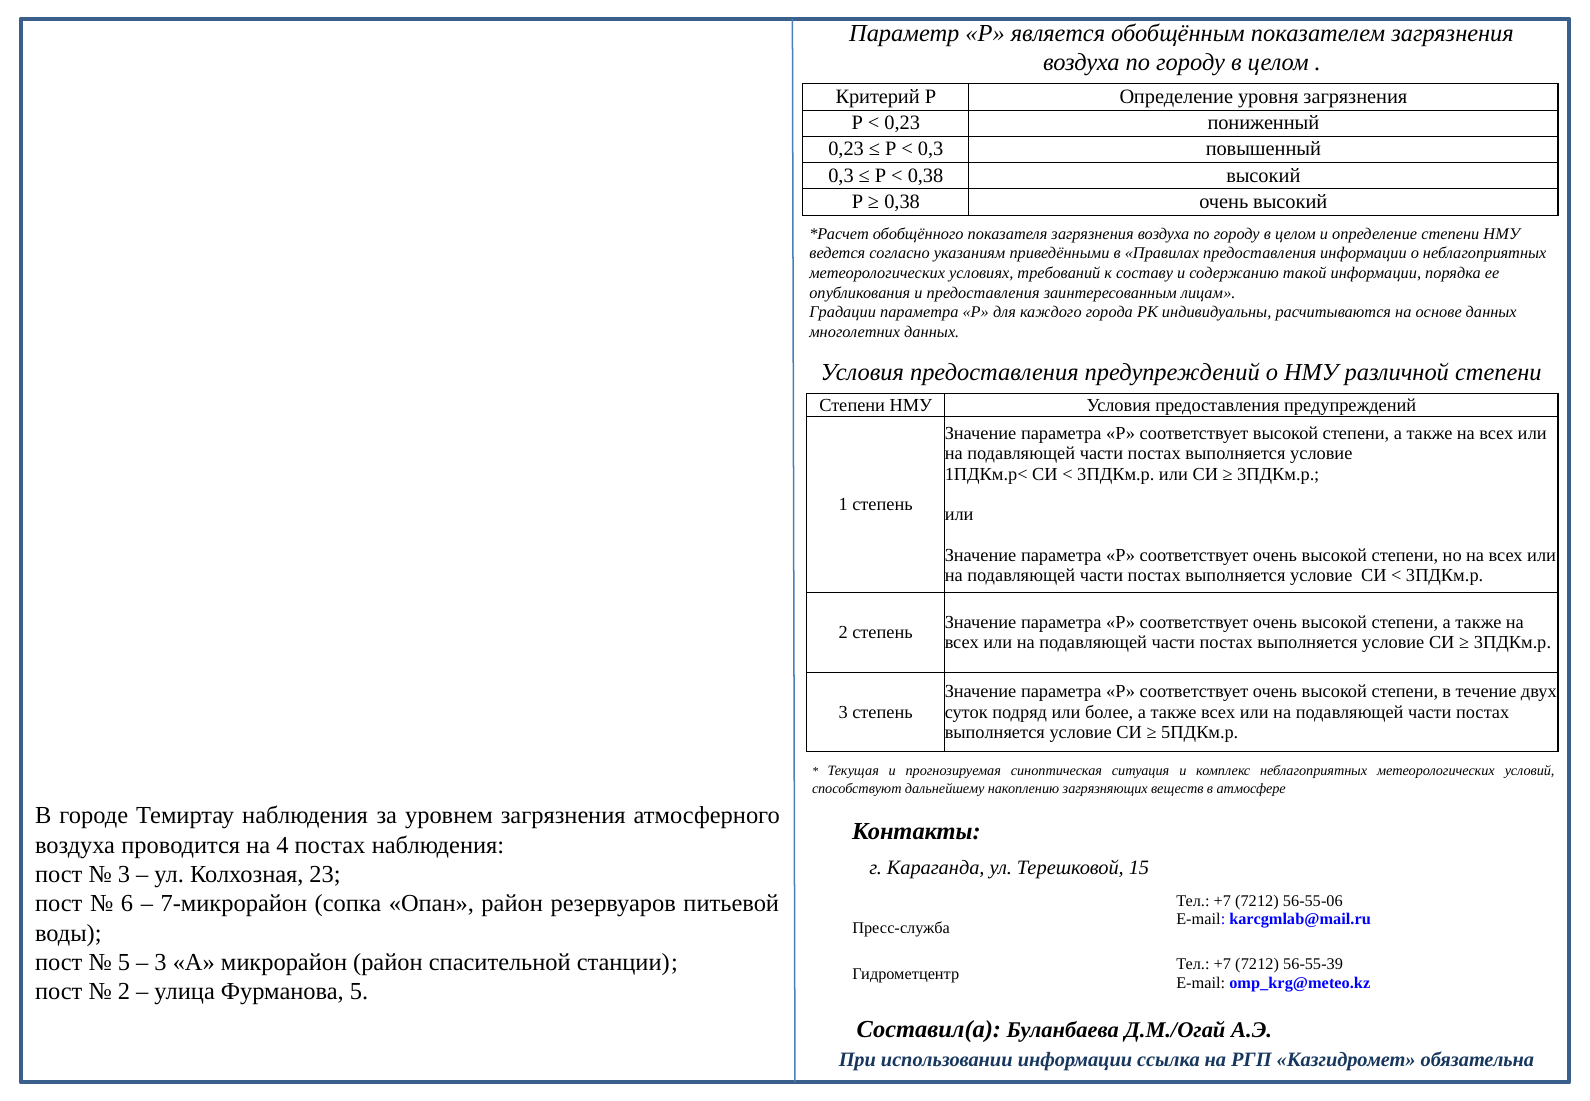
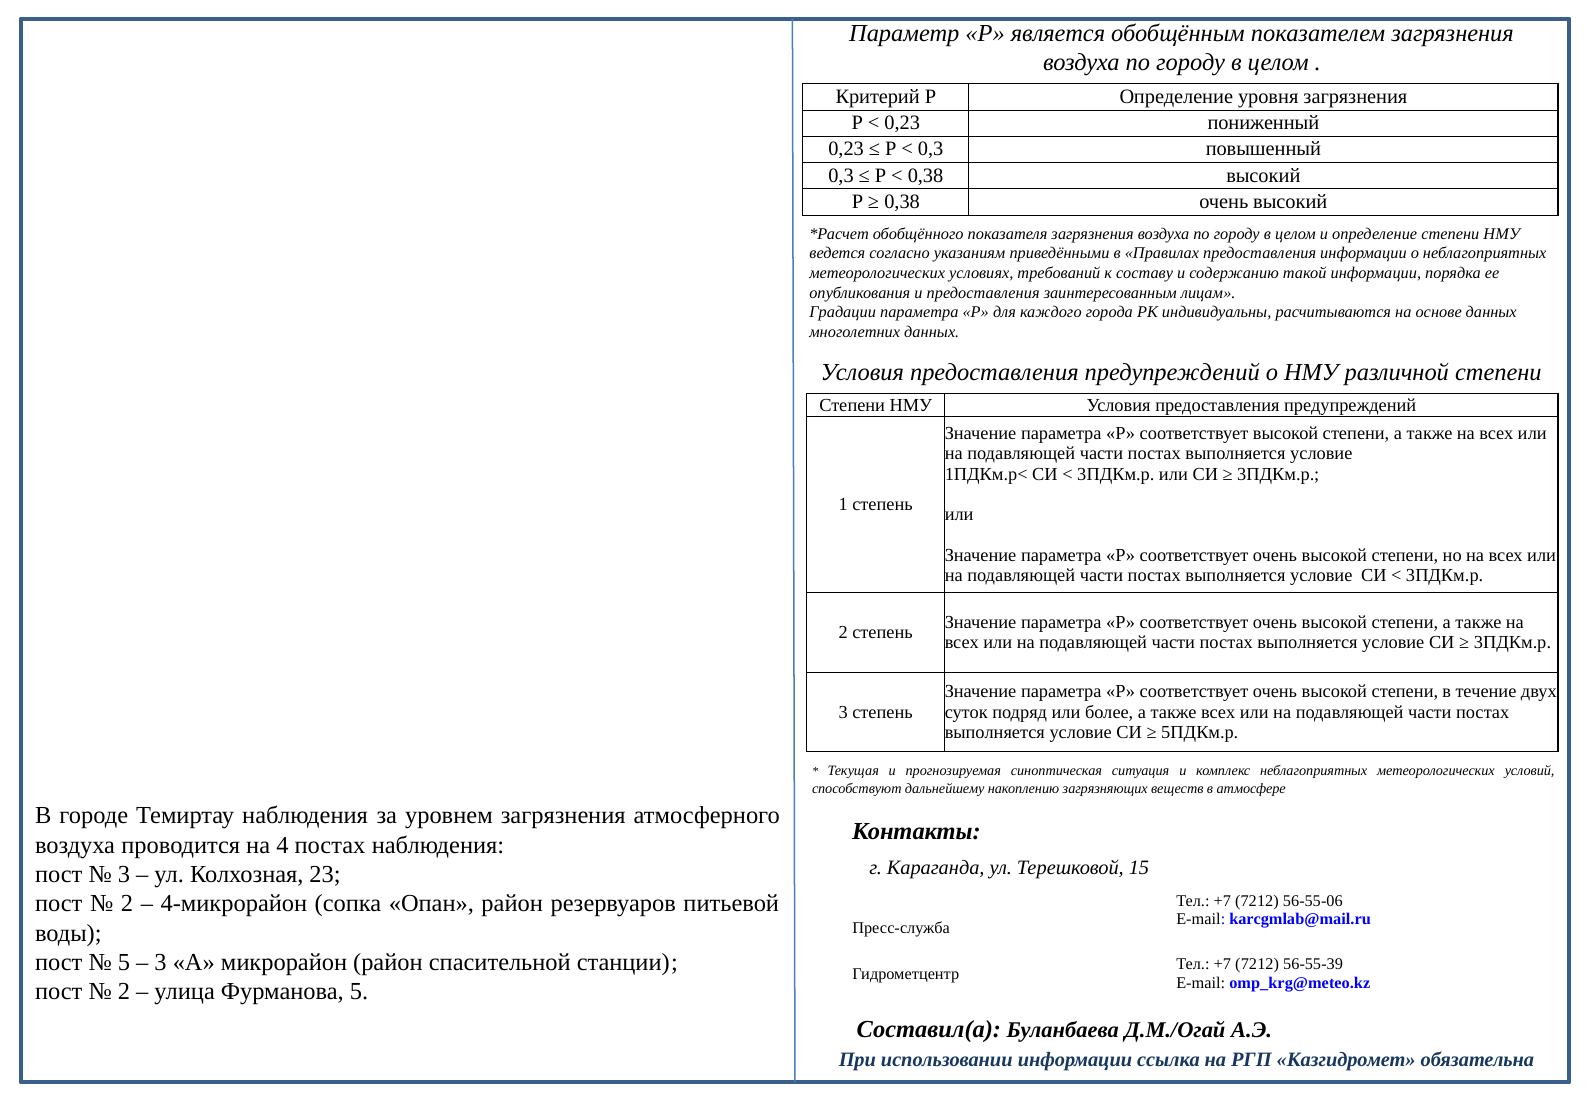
6 at (127, 904): 6 -> 2
7-микрорайон: 7-микрорайон -> 4-микрорайон
